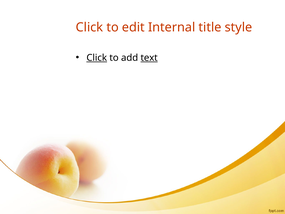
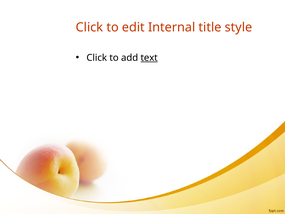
Click at (97, 58) underline: present -> none
